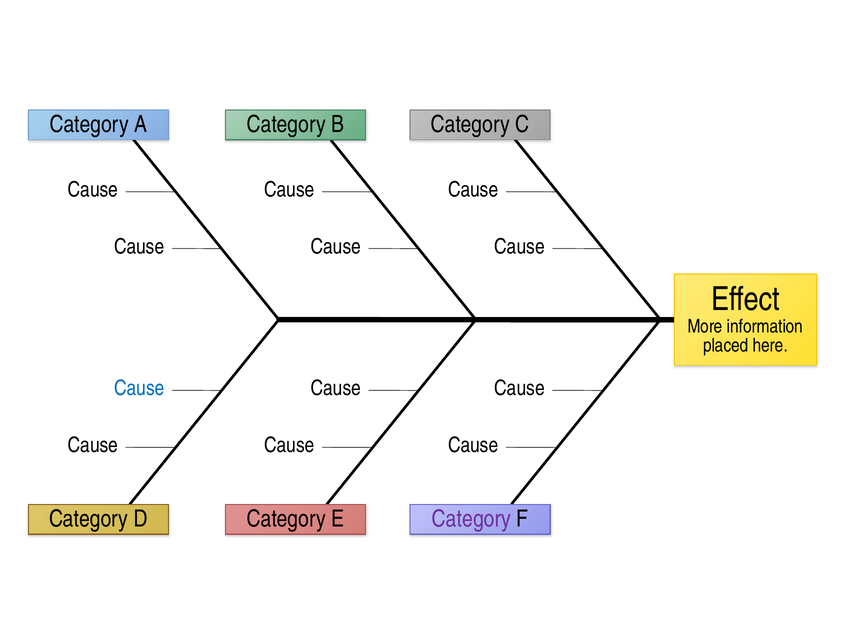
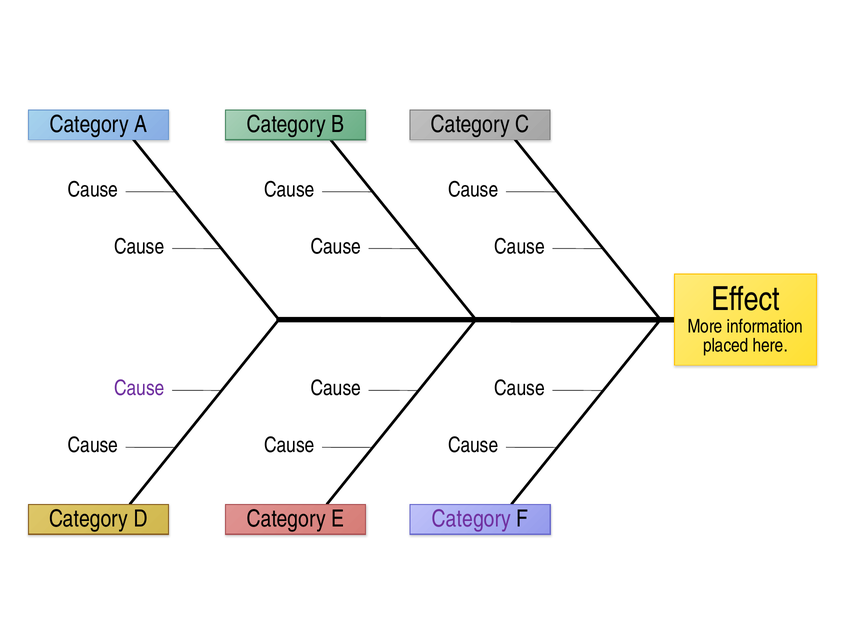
Cause at (139, 388) colour: blue -> purple
